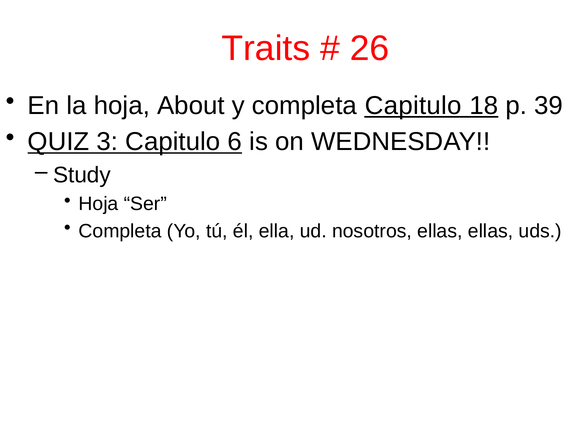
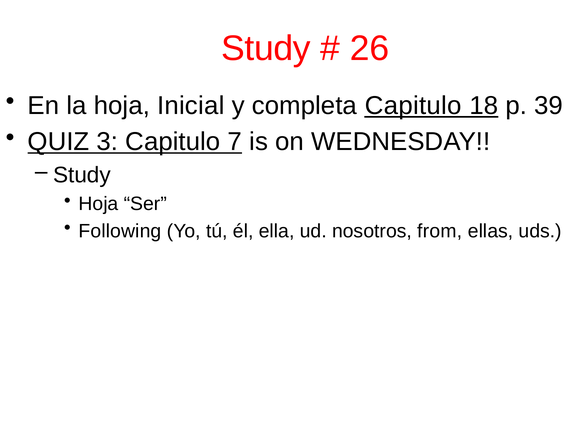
Traits at (266, 49): Traits -> Study
About: About -> Inicial
6: 6 -> 7
Completa at (120, 231): Completa -> Following
nosotros ellas: ellas -> from
